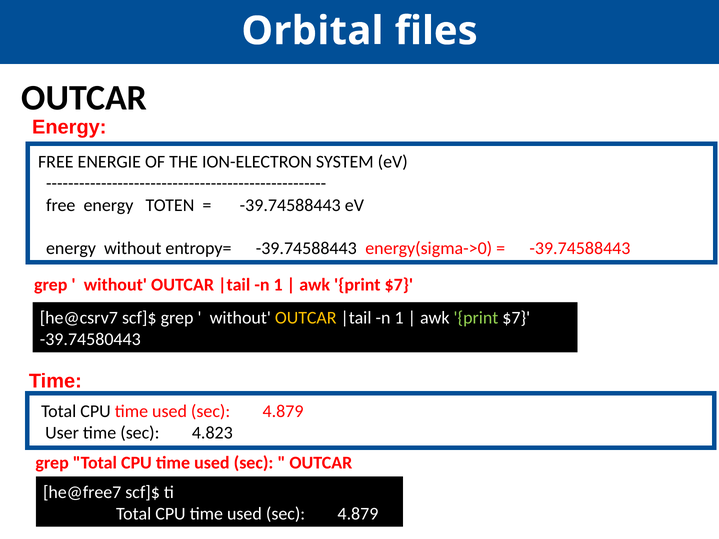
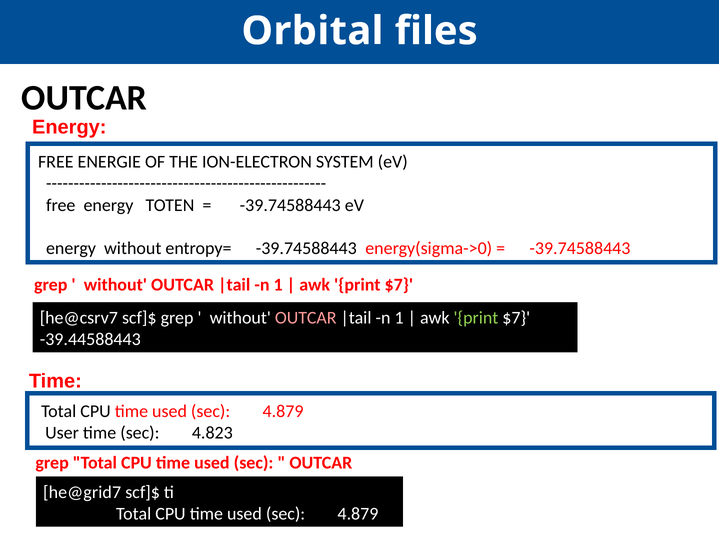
OUTCAR at (306, 318) colour: yellow -> pink
-39.74580443: -39.74580443 -> -39.44588443
he@free7: he@free7 -> he@grid7
